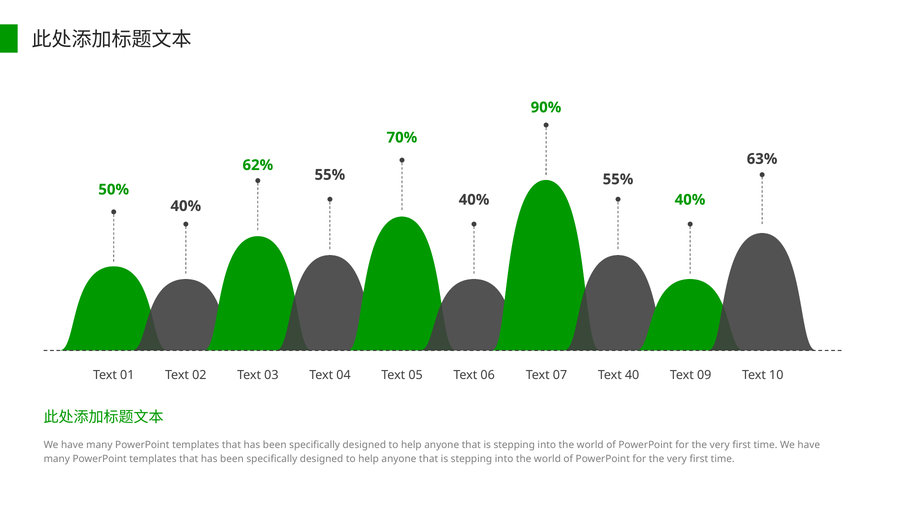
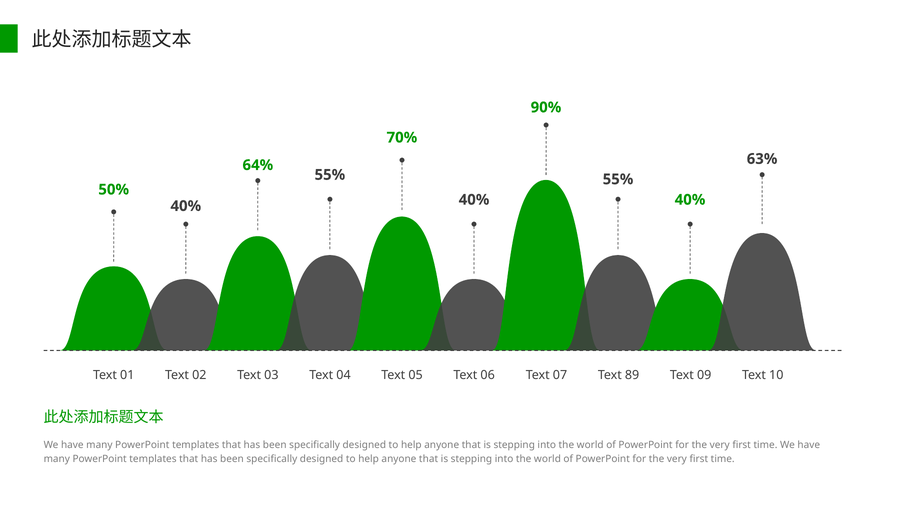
62%: 62% -> 64%
40: 40 -> 89
